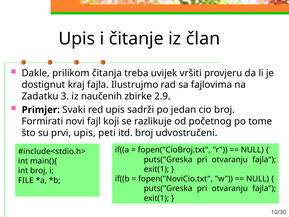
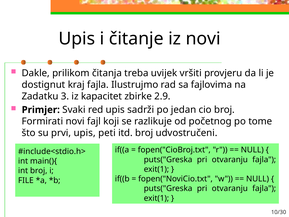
iz član: član -> novi
naučenih: naučenih -> kapacitet
